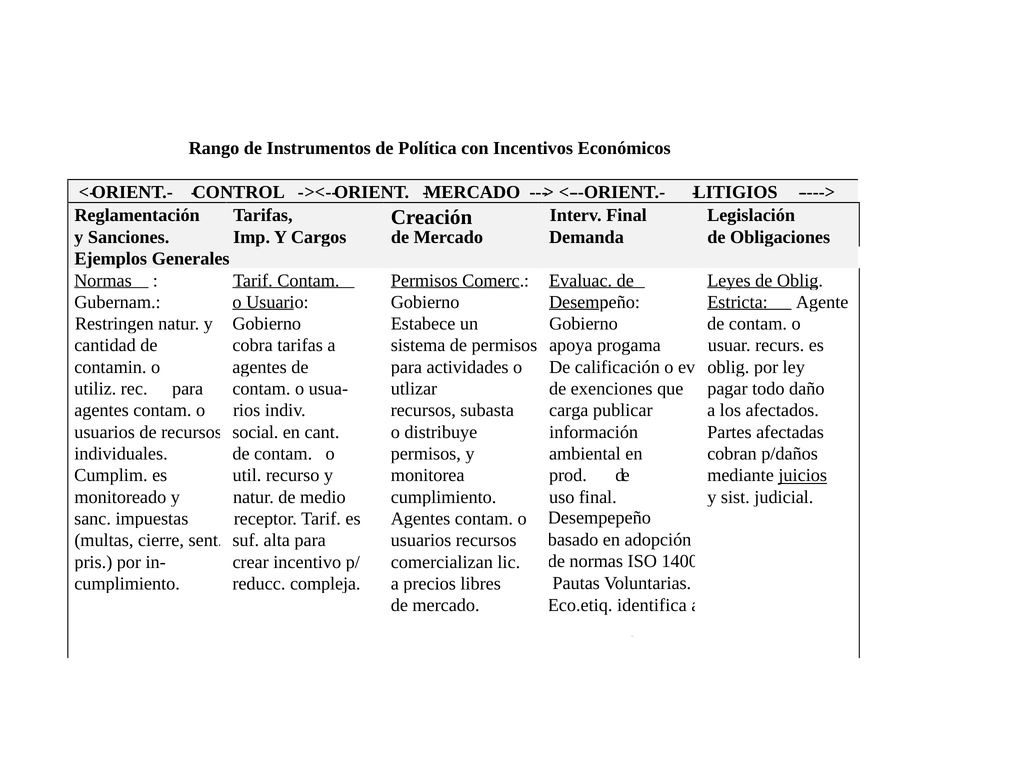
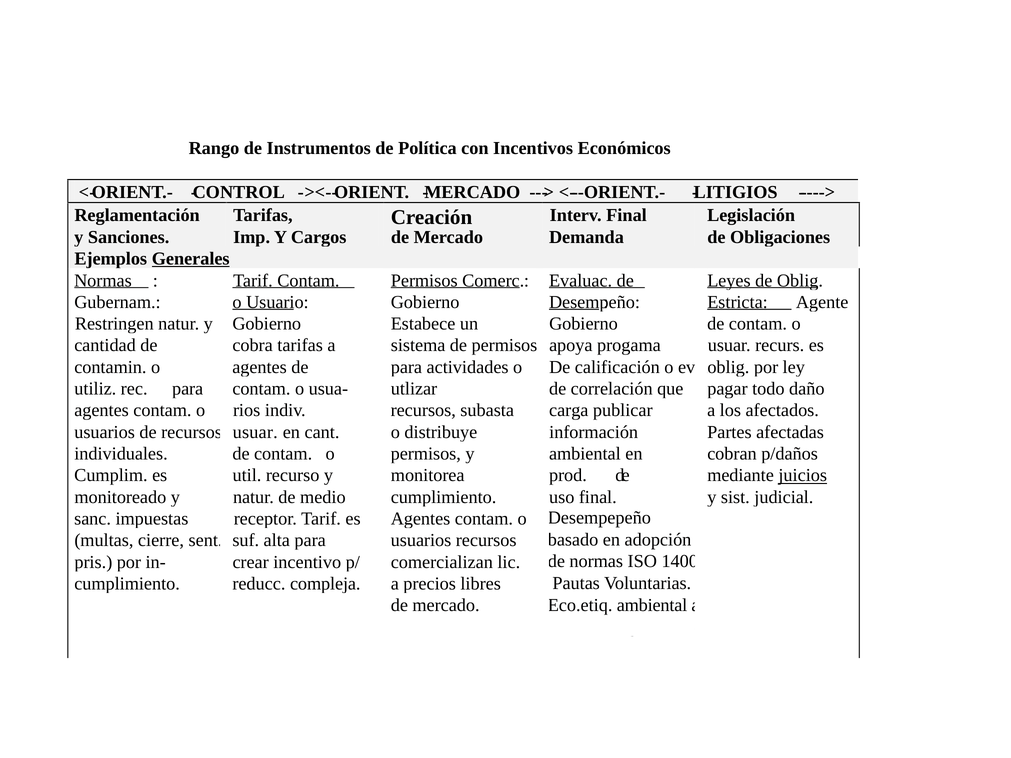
Generales underline: none -> present
exenciones: exenciones -> correlación
social at (255, 432): social -> usuar
Eco.etiq identifica: identifica -> ambiental
